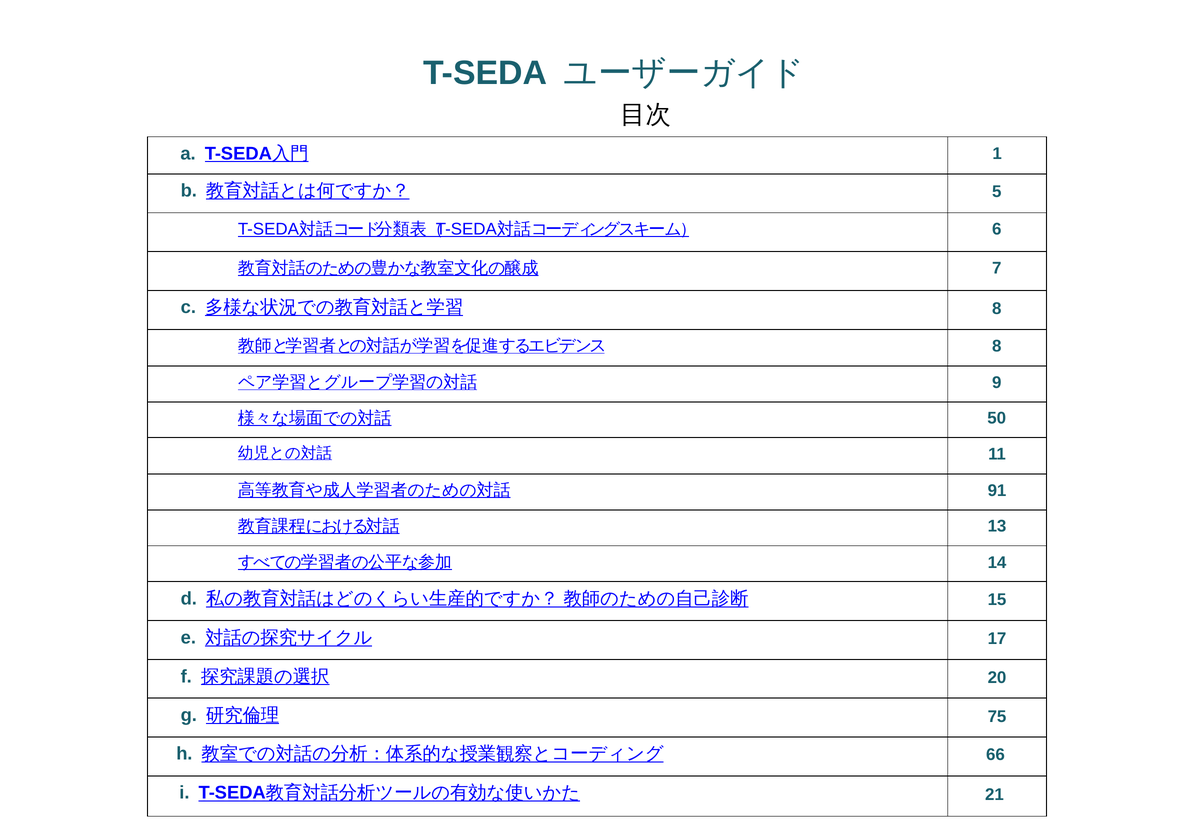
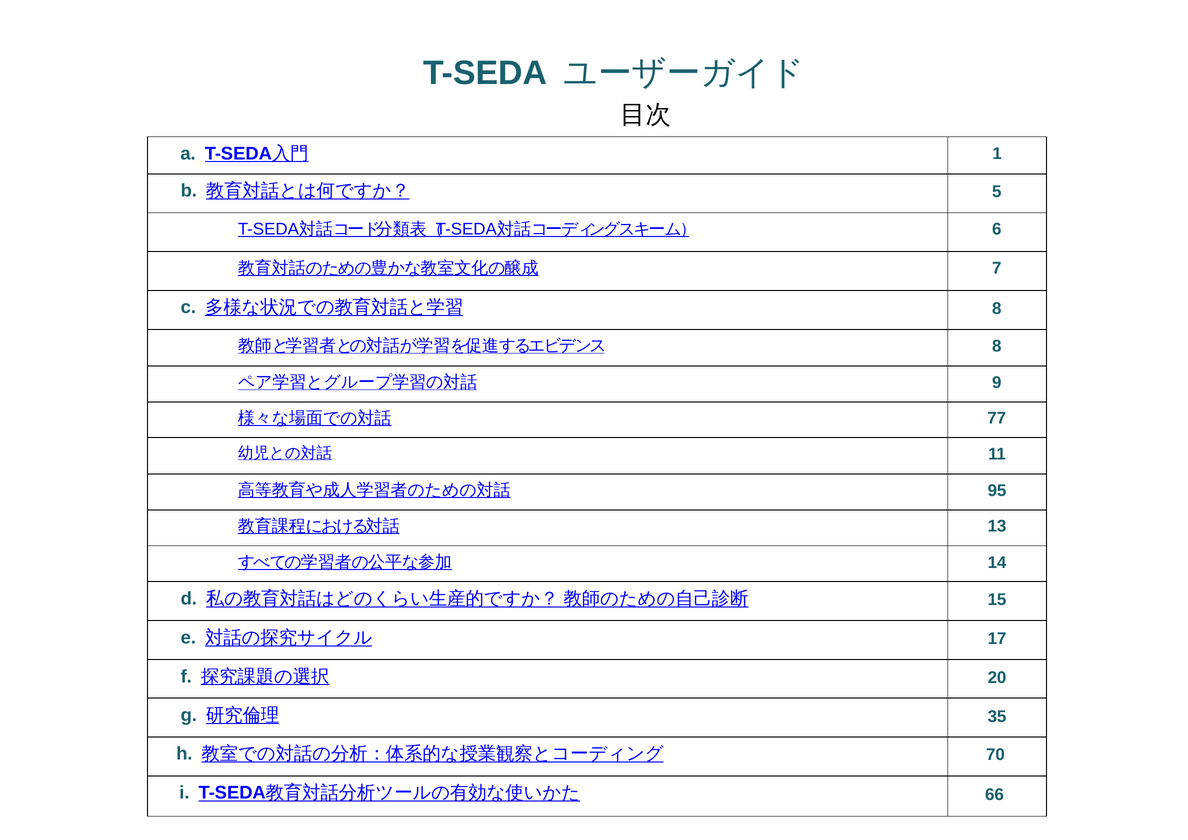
50: 50 -> 77
91: 91 -> 95
75: 75 -> 35
66: 66 -> 70
21: 21 -> 66
